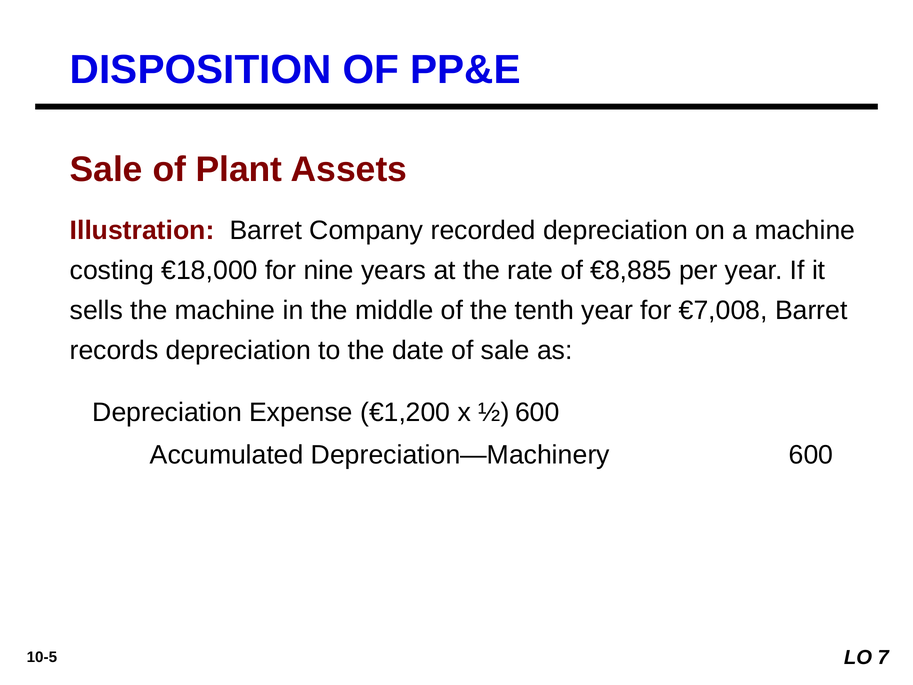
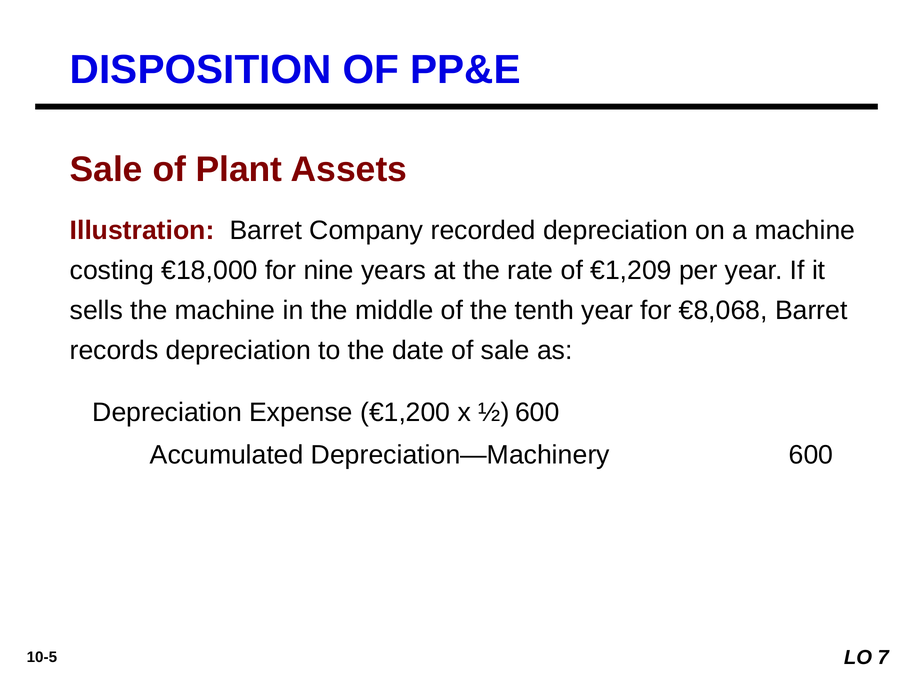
€8,885: €8,885 -> €1,209
€7,008: €7,008 -> €8,068
